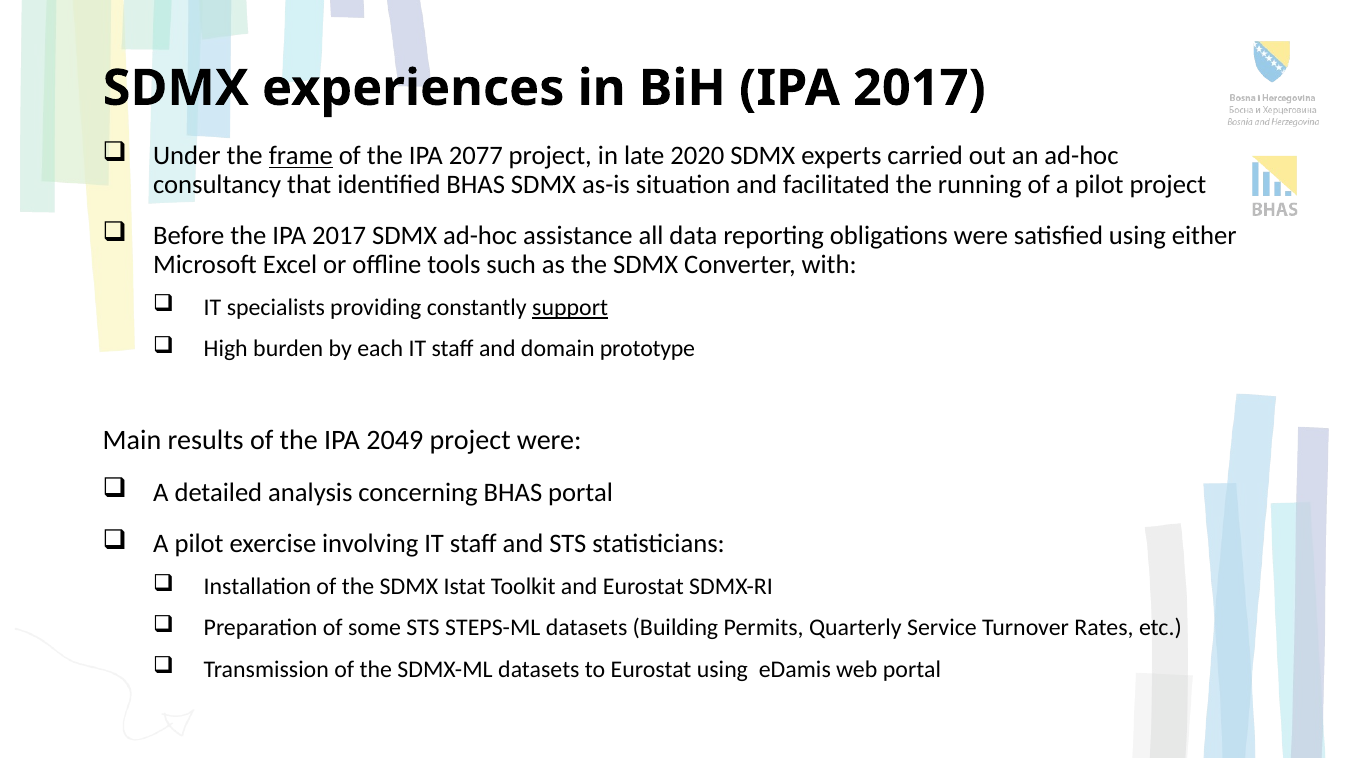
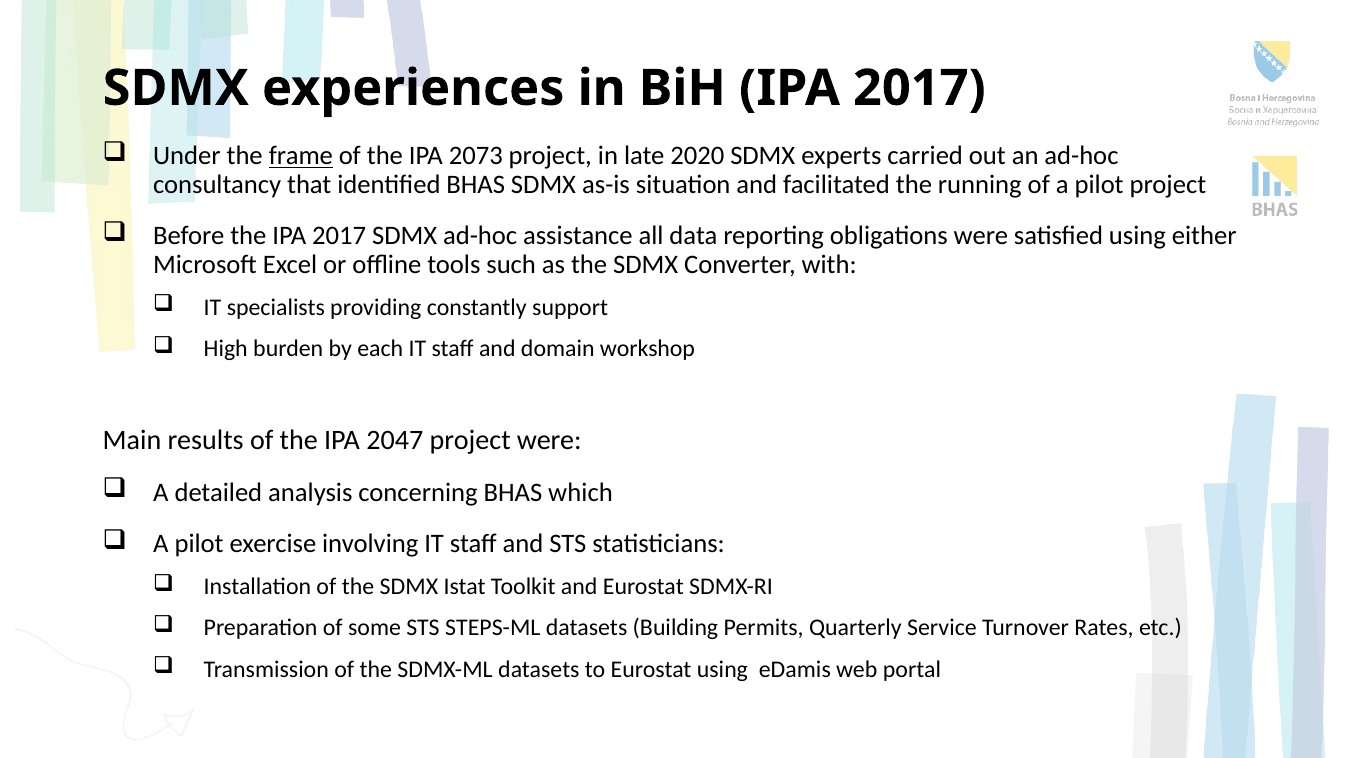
2077: 2077 -> 2073
support underline: present -> none
prototype: prototype -> workshop
2049: 2049 -> 2047
BHAS portal: portal -> which
